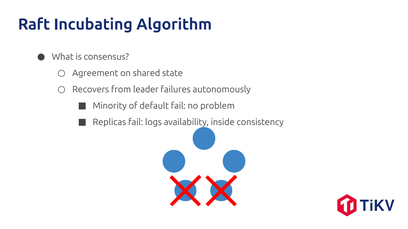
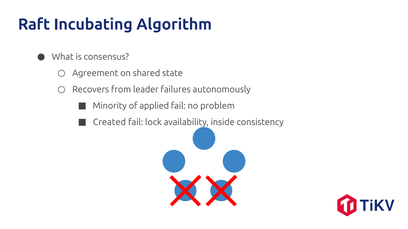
default: default -> applied
Replicas: Replicas -> Created
logs: logs -> lock
